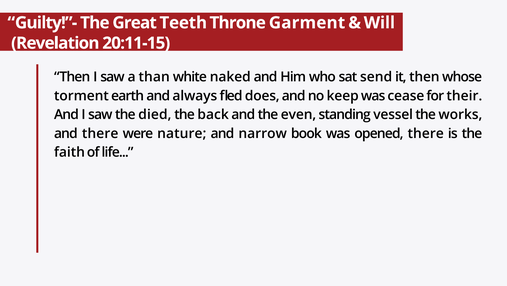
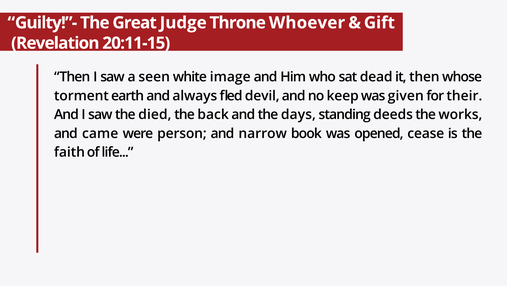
Teeth: Teeth -> Judge
Garment: Garment -> Whoever
Will: Will -> Gift
than: than -> seen
naked: naked -> image
send: send -> dead
does: does -> devil
cease: cease -> given
even: even -> days
vessel: vessel -> deeds
and there: there -> came
nature: nature -> person
opened there: there -> cease
